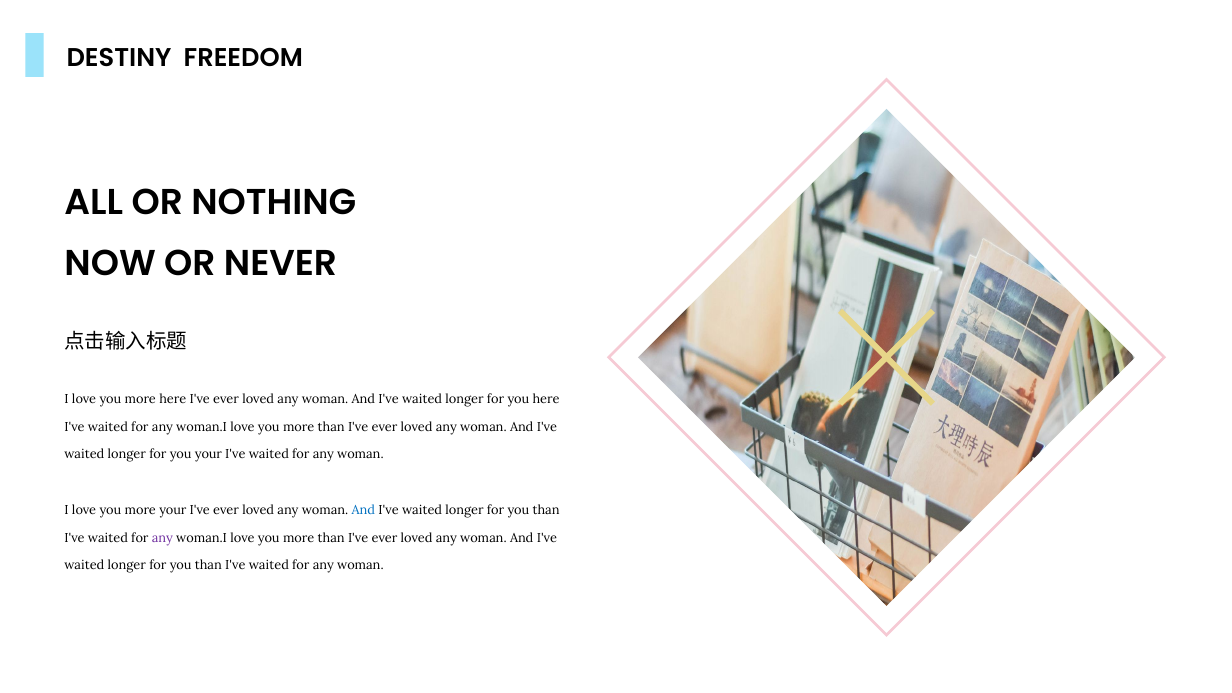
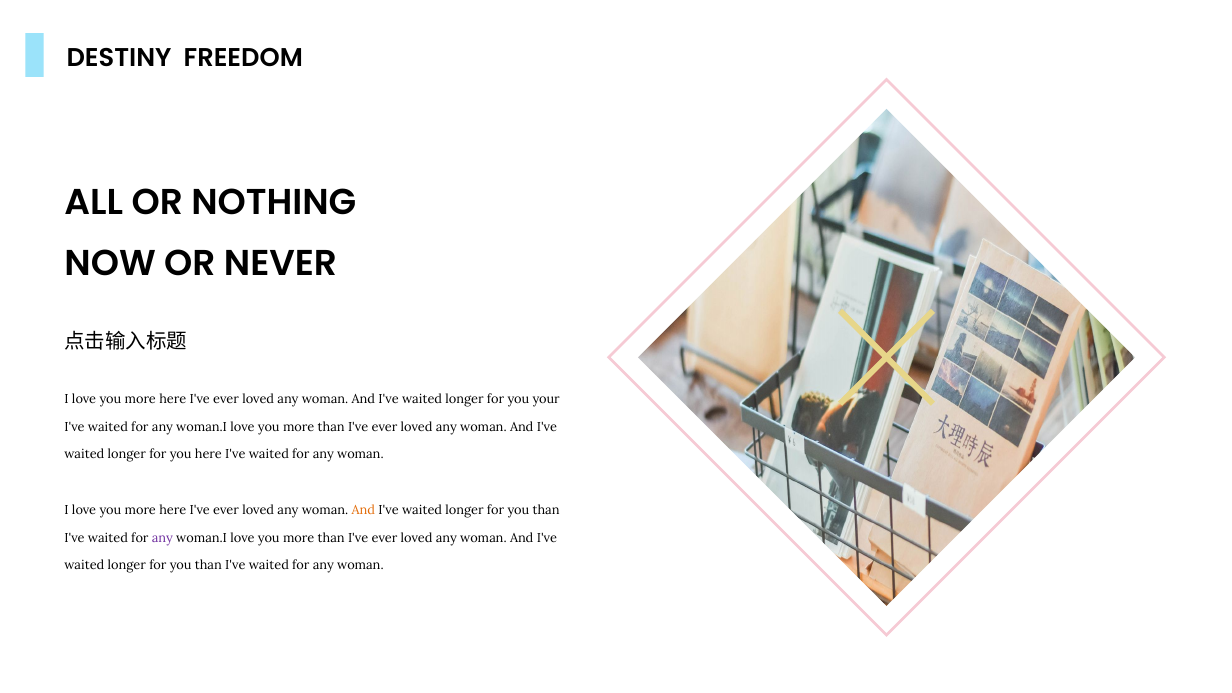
you here: here -> your
you your: your -> here
your at (173, 510): your -> here
And at (363, 510) colour: blue -> orange
